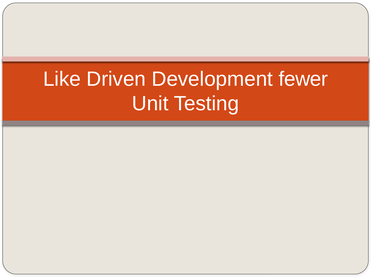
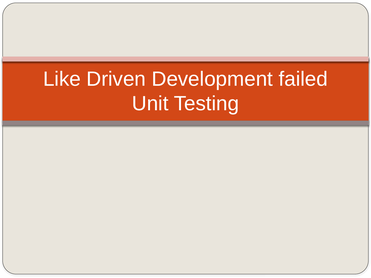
fewer: fewer -> failed
